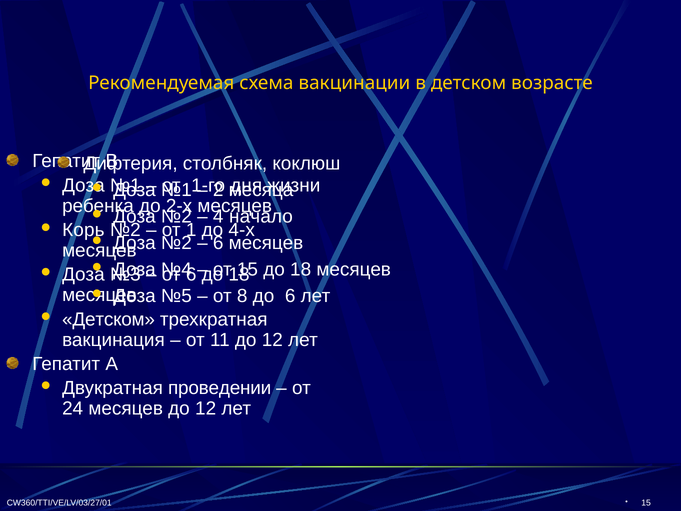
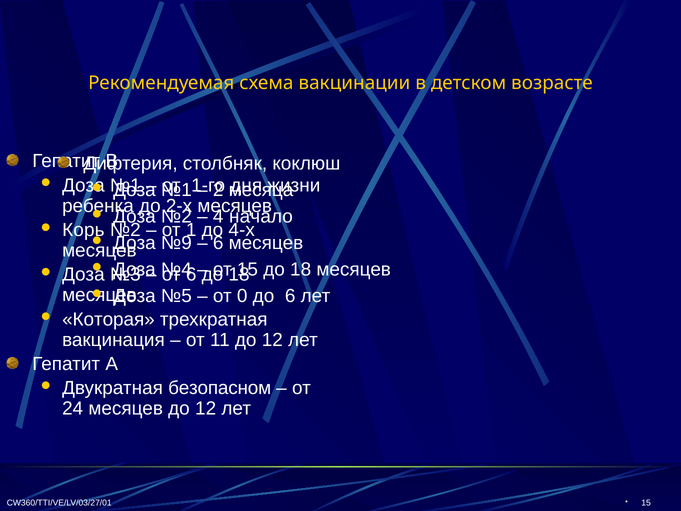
№2 at (176, 243): №2 -> №9
8: 8 -> 0
Детском at (109, 319): Детском -> Которая
проведении: проведении -> безопасном
